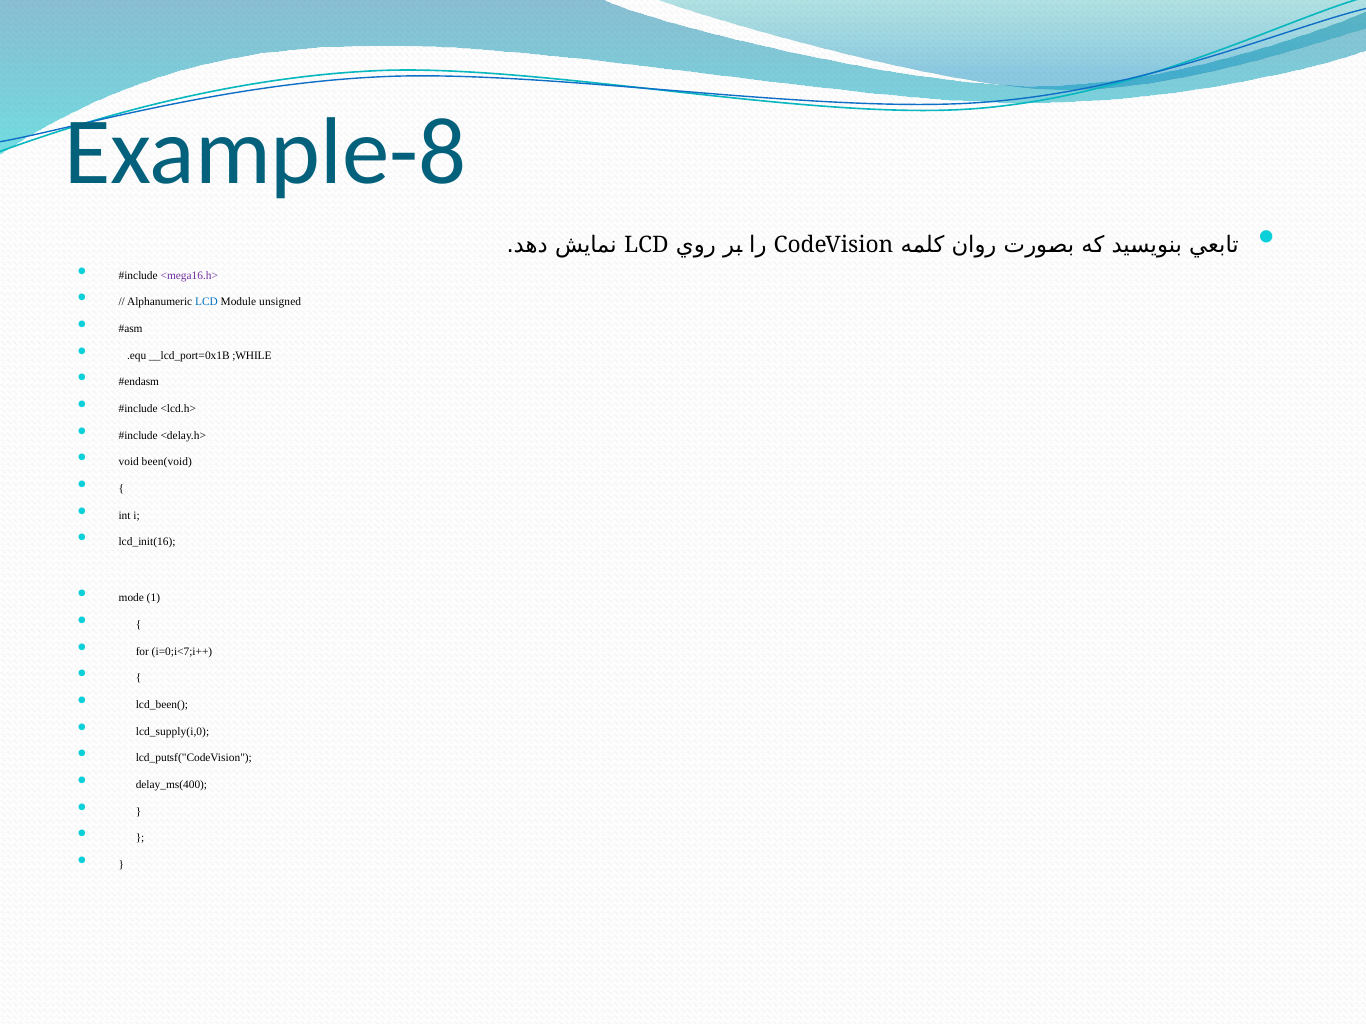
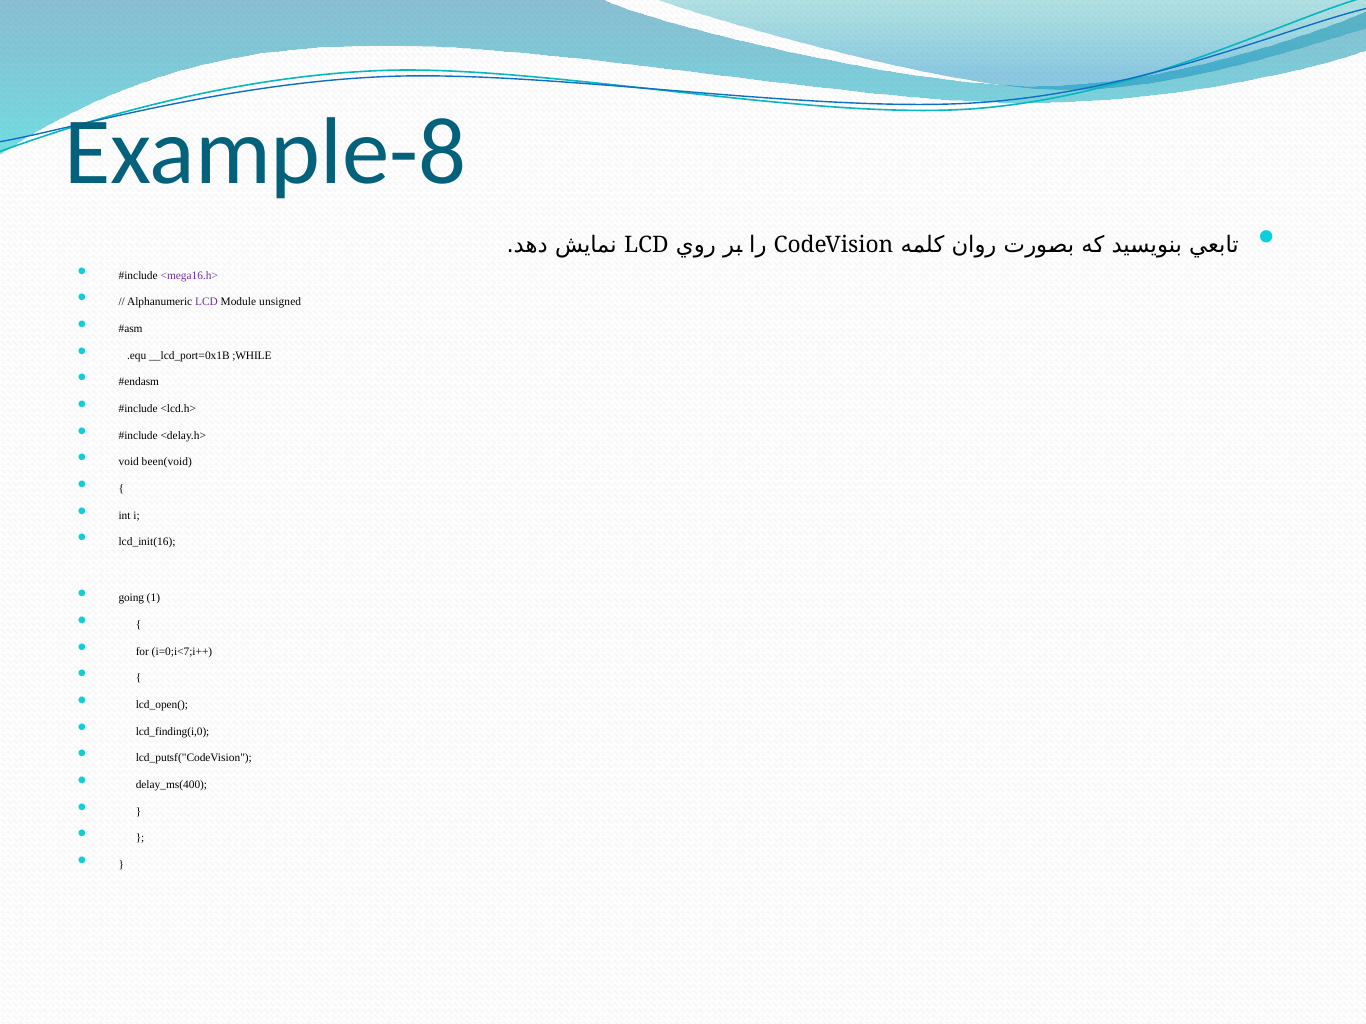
LCD at (207, 302) colour: blue -> purple
mode: mode -> going
lcd_been(: lcd_been( -> lcd_open(
lcd_supply(i,0: lcd_supply(i,0 -> lcd_finding(i,0
